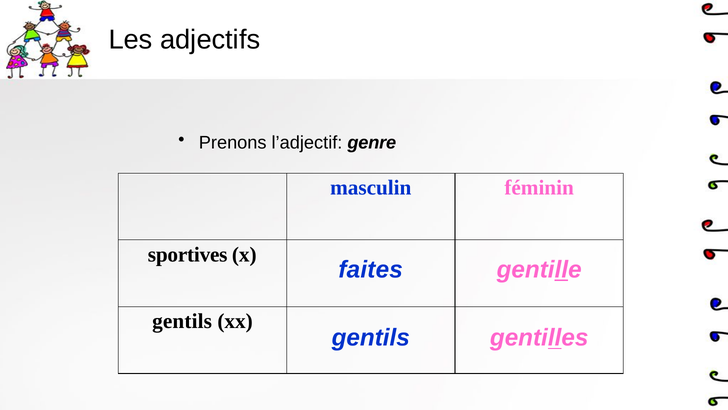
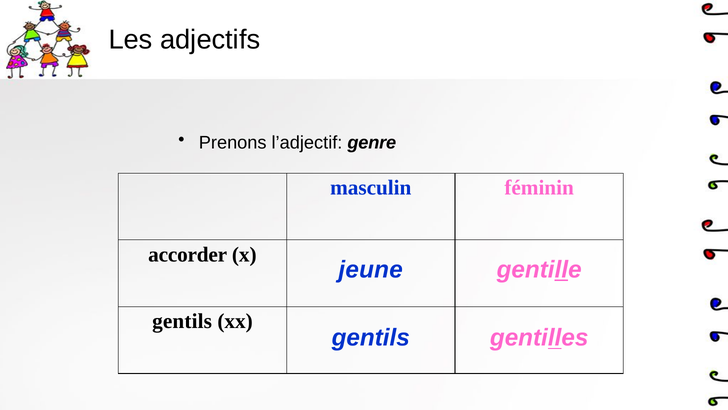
sportives: sportives -> accorder
faites: faites -> jeune
